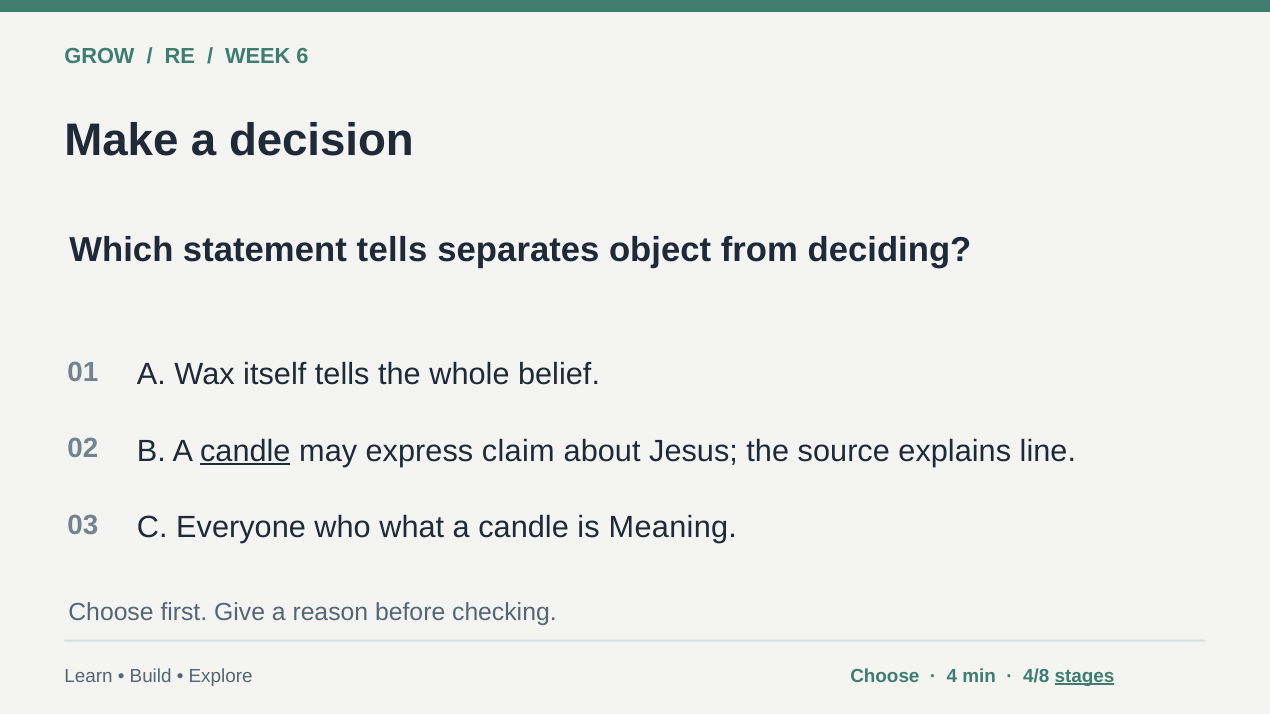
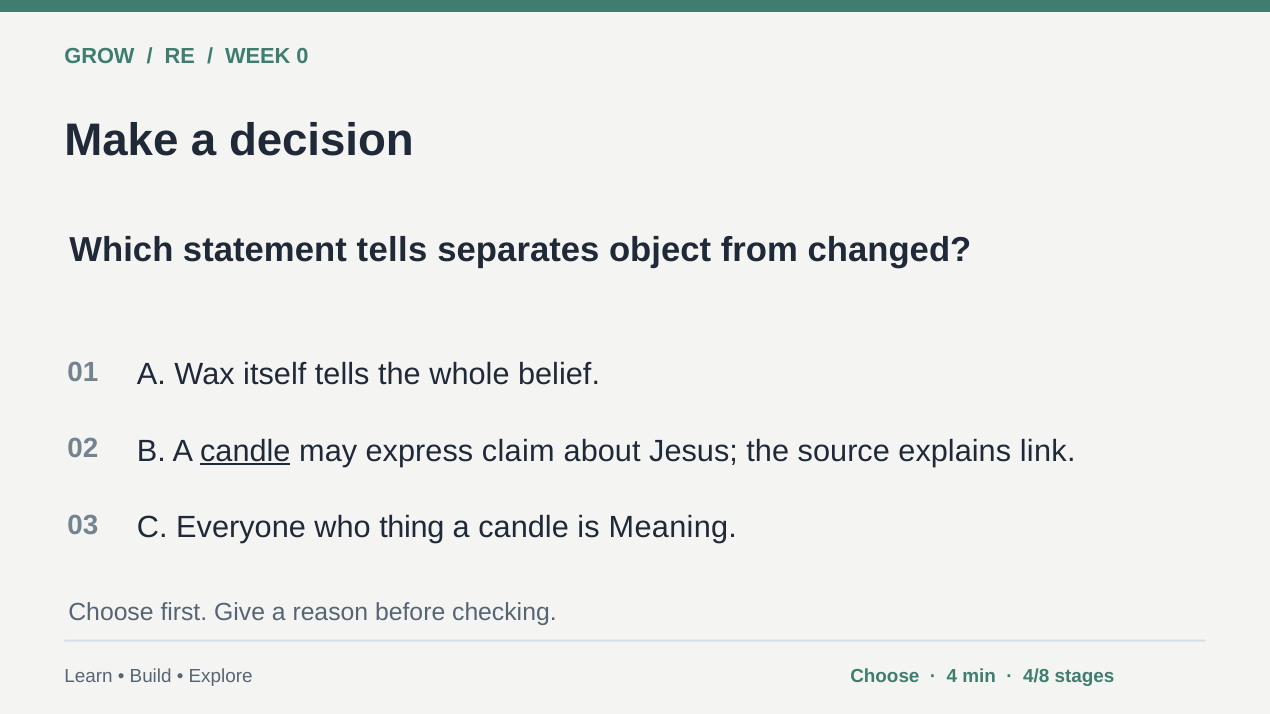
6: 6 -> 0
deciding: deciding -> changed
line: line -> link
what: what -> thing
stages underline: present -> none
